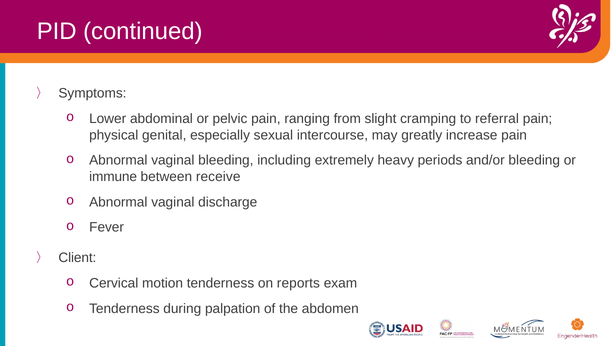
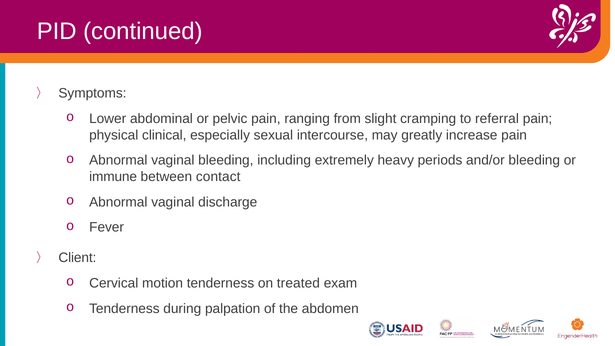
genital: genital -> clinical
receive: receive -> contact
reports: reports -> treated
